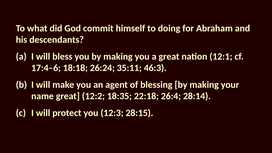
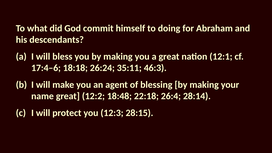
18:35: 18:35 -> 18:48
